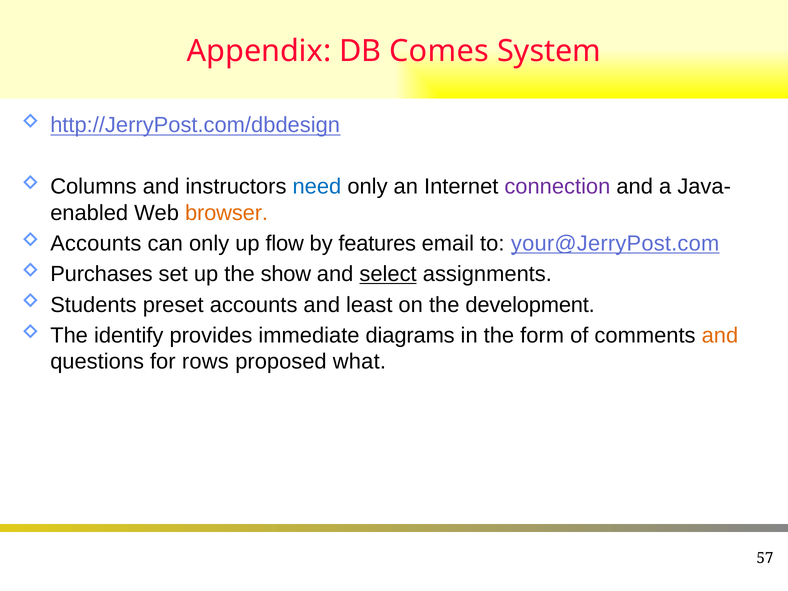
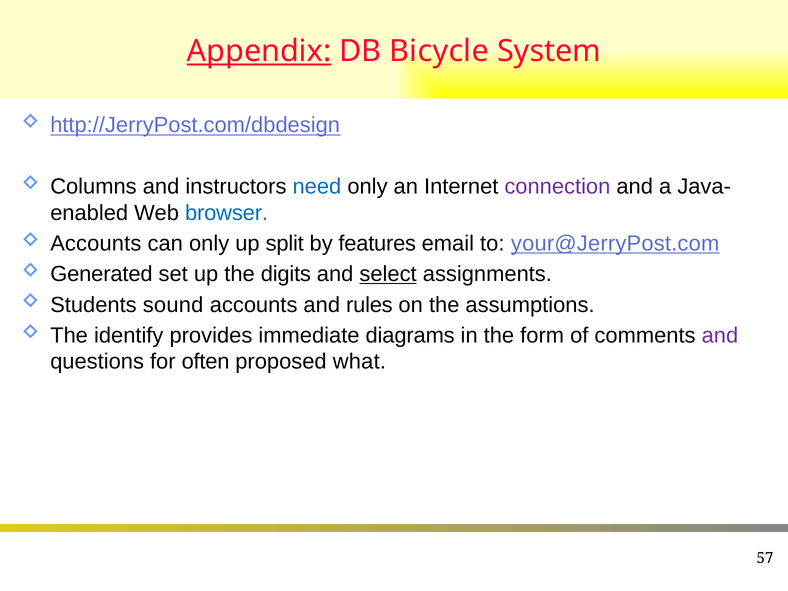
Appendix underline: none -> present
Comes: Comes -> Bicycle
browser colour: orange -> blue
flow: flow -> split
Purchases: Purchases -> Generated
show: show -> digits
preset: preset -> sound
least: least -> rules
development: development -> assumptions
and at (720, 335) colour: orange -> purple
rows: rows -> often
